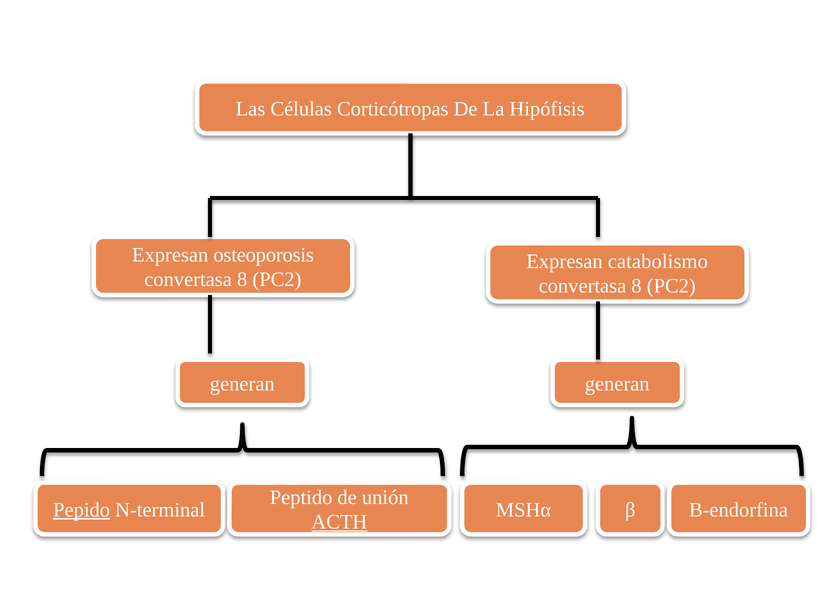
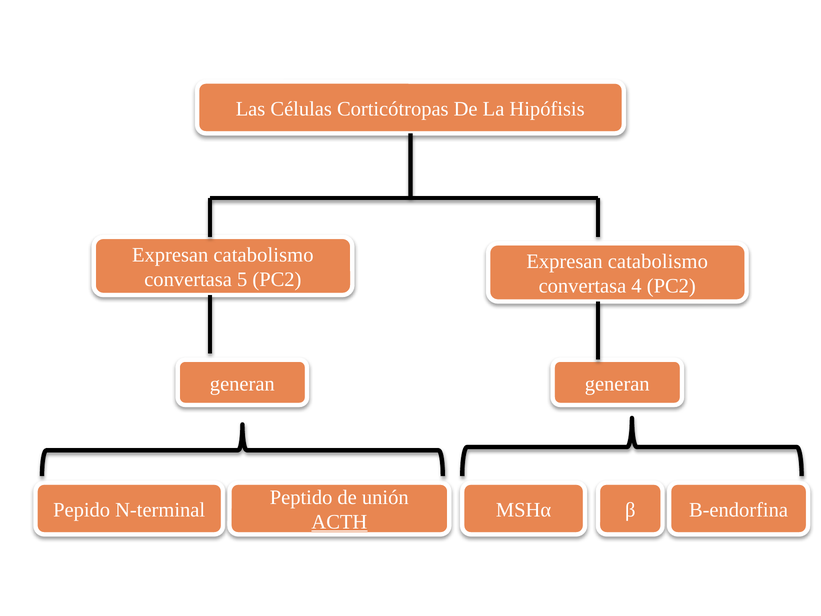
osteoporosis at (264, 255): osteoporosis -> catabolismo
8 at (242, 280): 8 -> 5
8 at (637, 286): 8 -> 4
Pepido underline: present -> none
